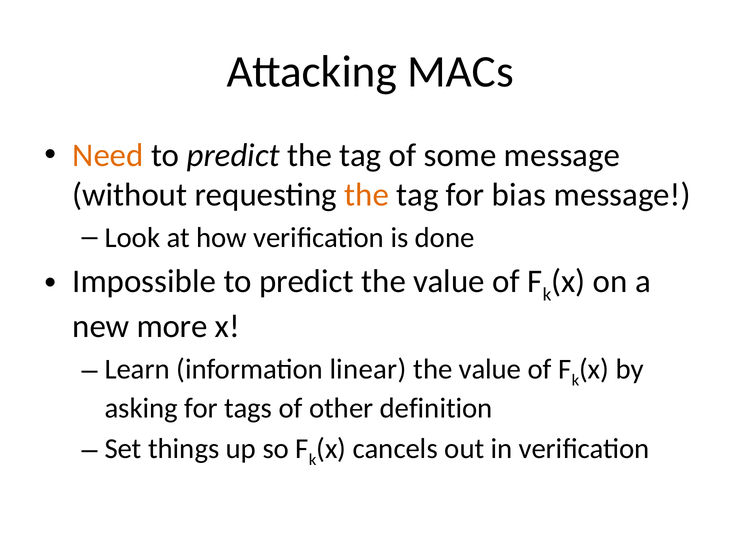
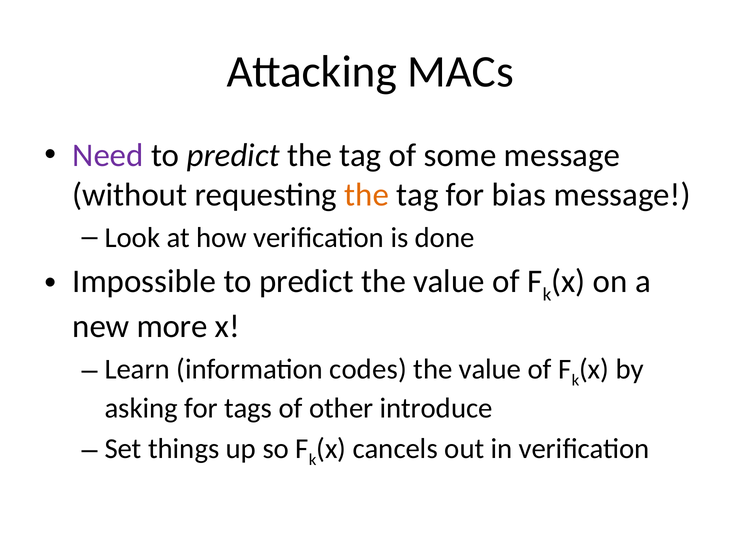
Need colour: orange -> purple
linear: linear -> codes
definition: definition -> introduce
